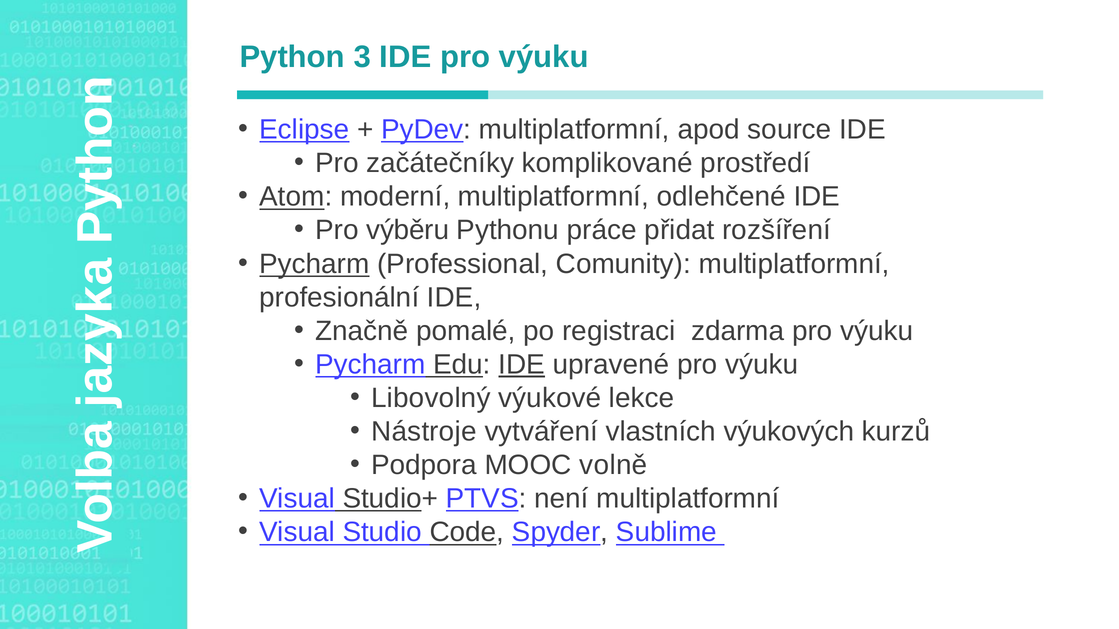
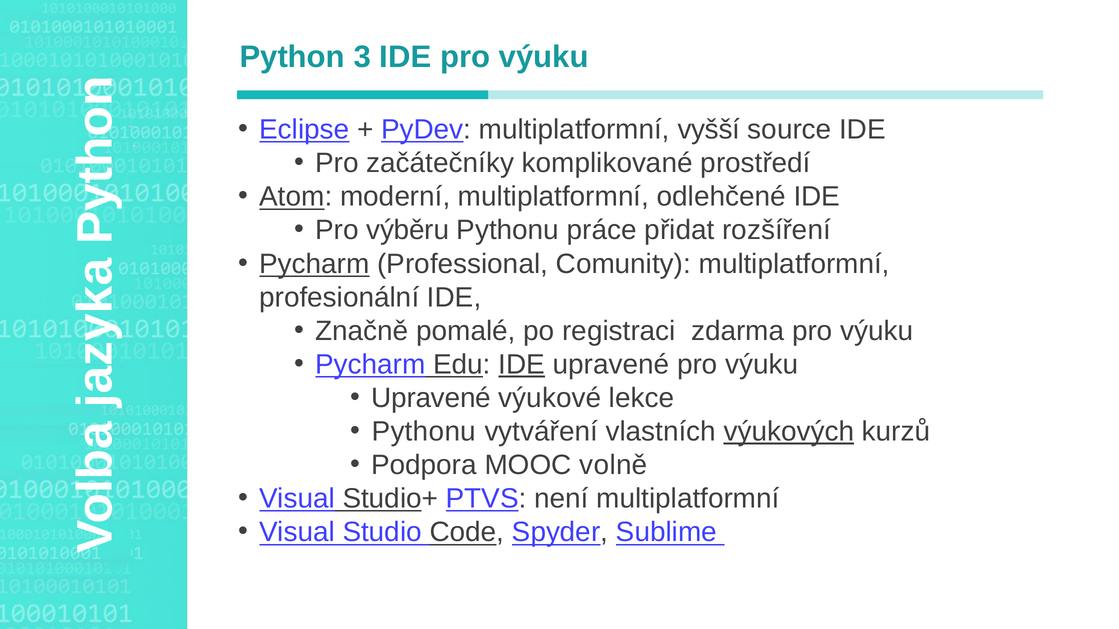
apod: apod -> vyšší
Libovolný at (431, 398): Libovolný -> Upravené
Nástroje at (424, 432): Nástroje -> Pythonu
výukových underline: none -> present
